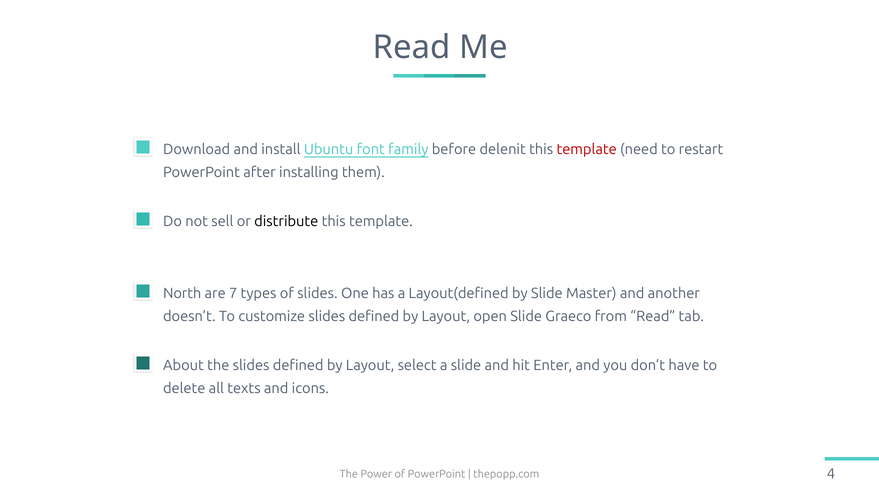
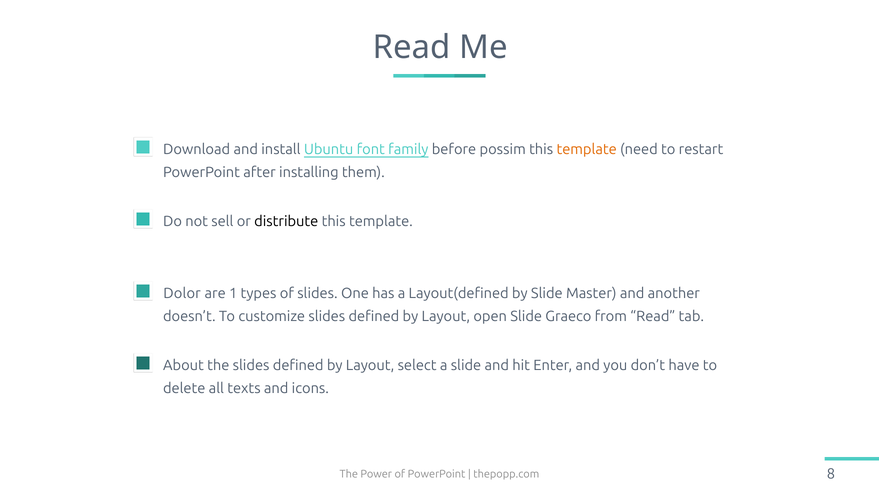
delenit: delenit -> possim
template at (587, 150) colour: red -> orange
North: North -> Dolor
7: 7 -> 1
4: 4 -> 8
